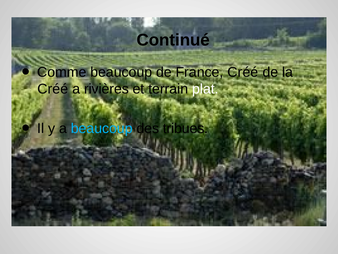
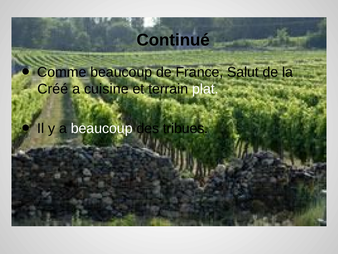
France Créé: Créé -> Salut
rivières: rivières -> cuisine
beaucoup at (102, 128) colour: light blue -> white
